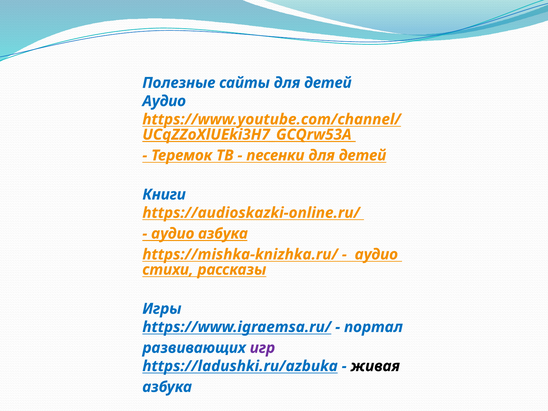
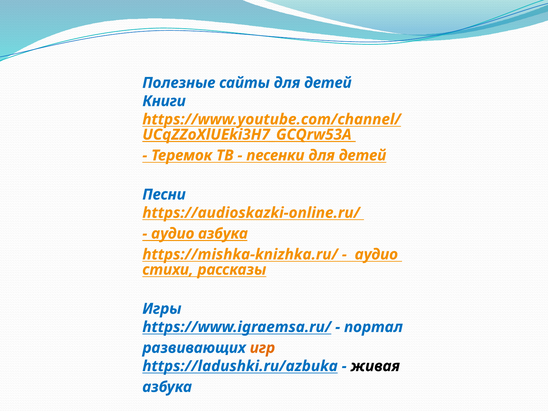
Аудио at (164, 101): Аудио -> Книги
Книги: Книги -> Песни
игр colour: purple -> orange
